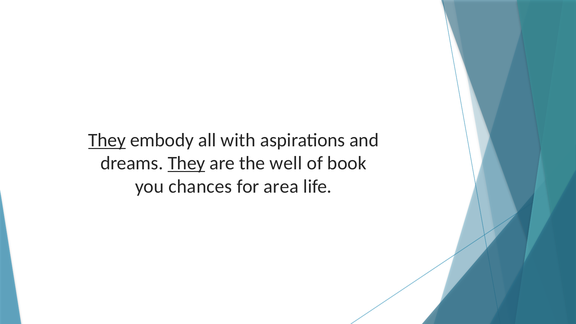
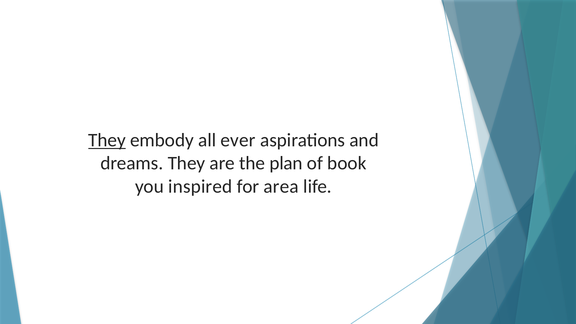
with: with -> ever
They at (186, 163) underline: present -> none
well: well -> plan
chances: chances -> inspired
